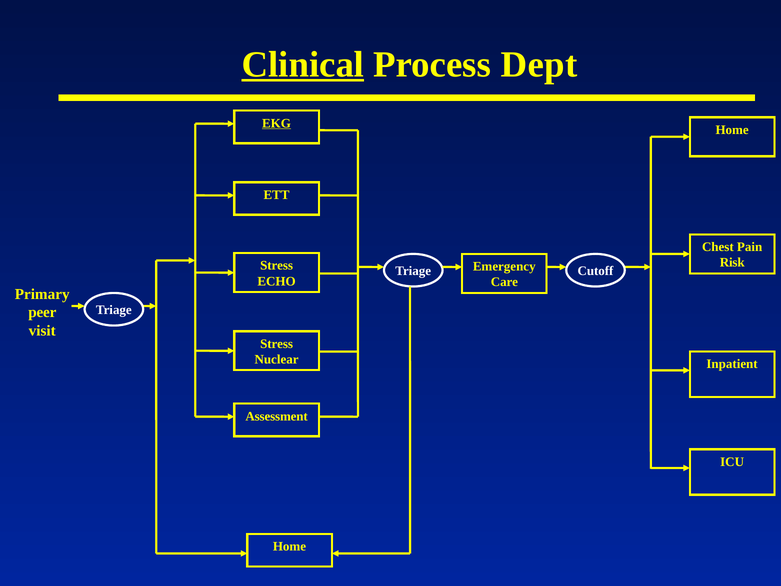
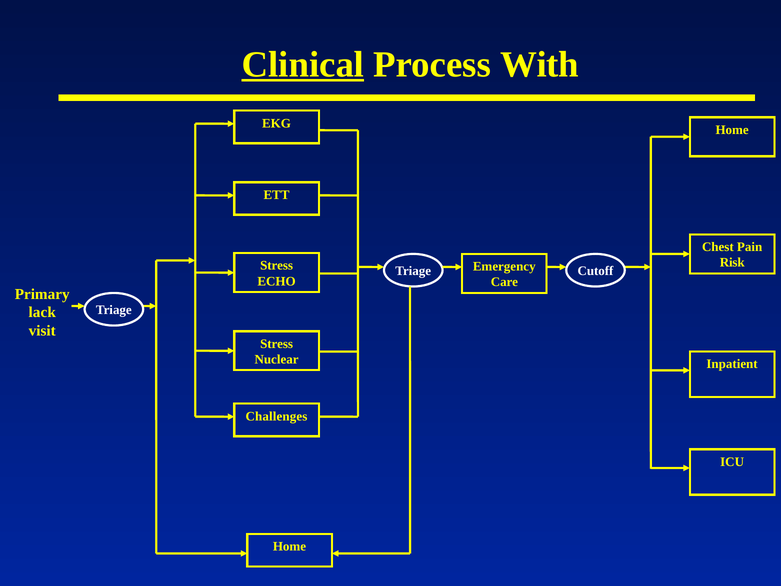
Dept: Dept -> With
EKG underline: present -> none
peer: peer -> lack
Assessment: Assessment -> Challenges
